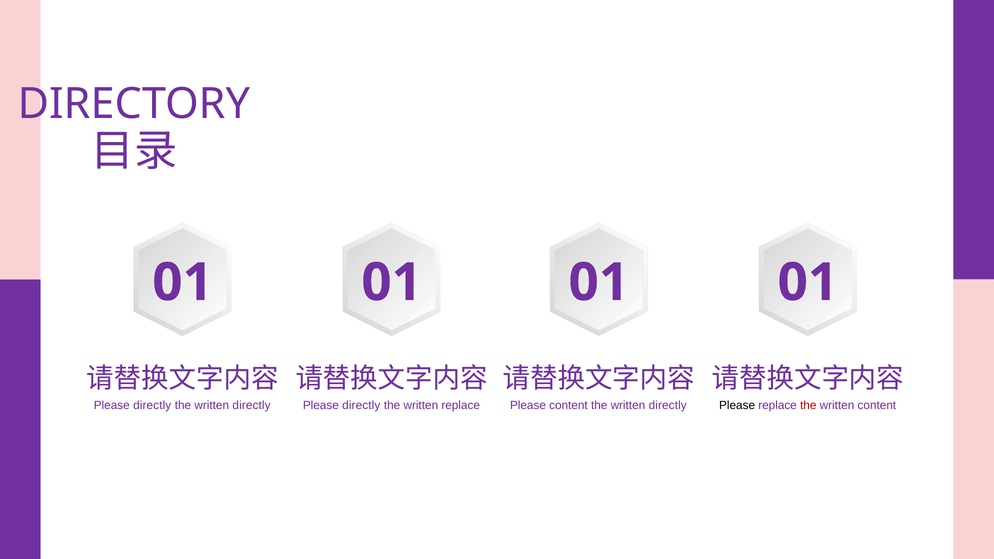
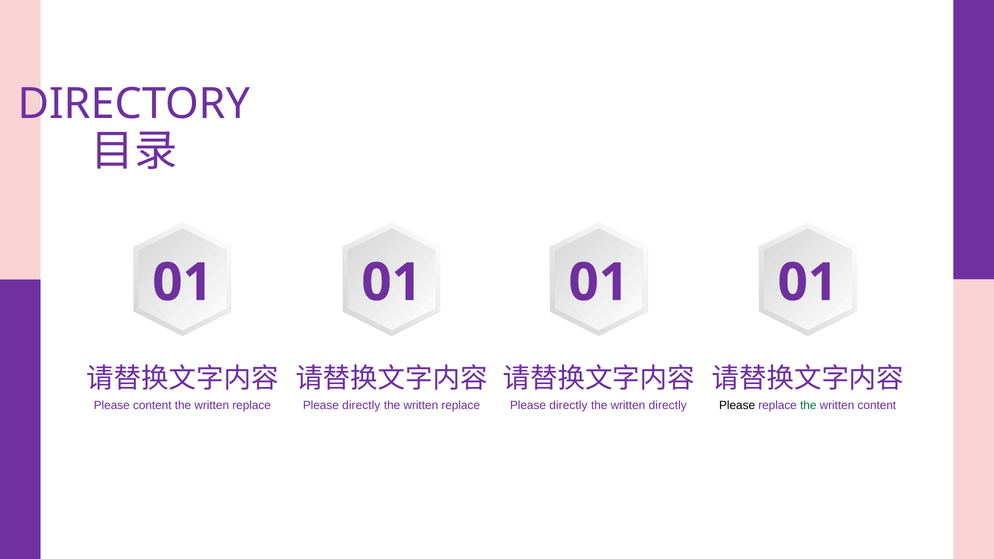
directly at (152, 406): directly -> content
directly at (252, 406): directly -> replace
content at (568, 406): content -> directly
the at (808, 406) colour: red -> green
